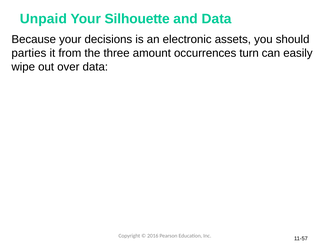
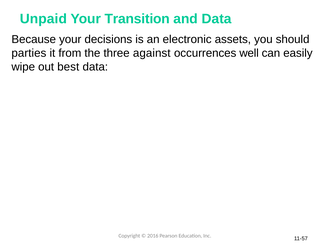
Silhouette: Silhouette -> Transition
amount: amount -> against
turn: turn -> well
over: over -> best
